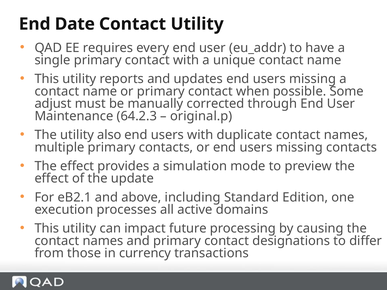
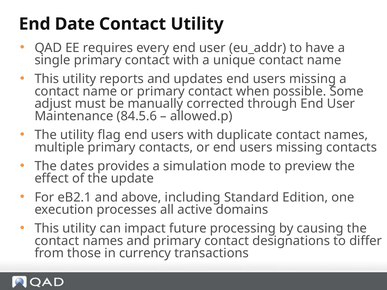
64.2.3: 64.2.3 -> 84.5.6
original.p: original.p -> allowed.p
also: also -> flag
effect at (77, 166): effect -> dates
